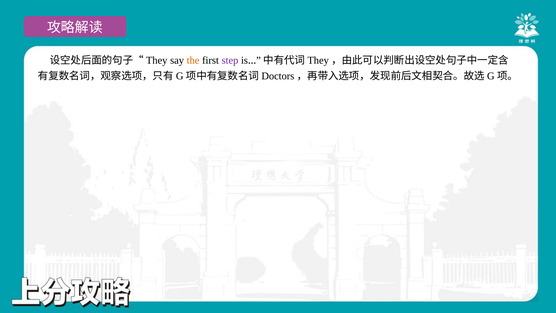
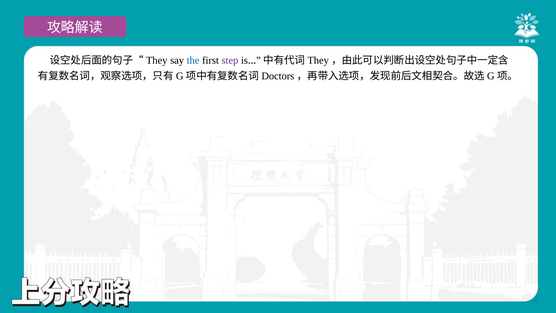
the colour: orange -> blue
